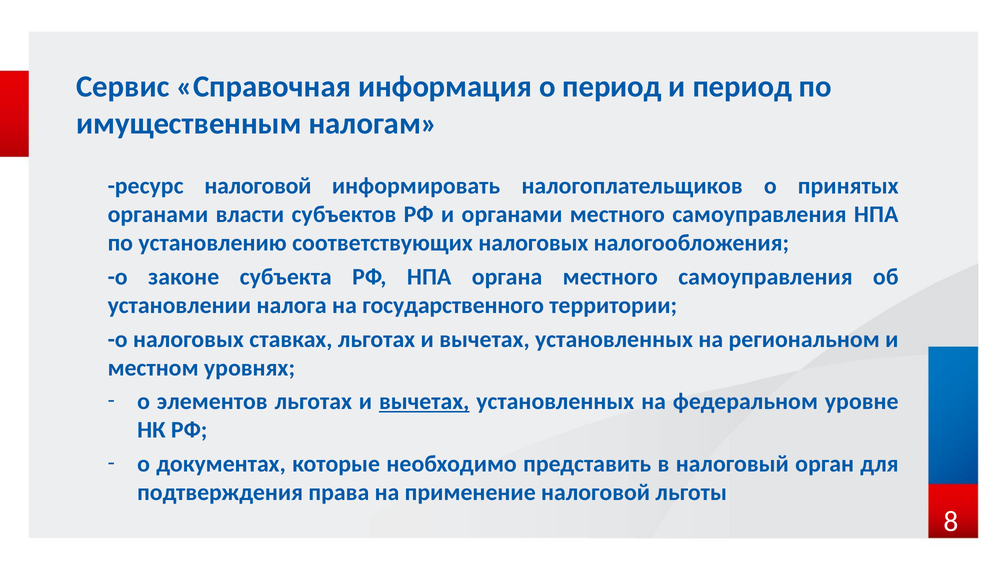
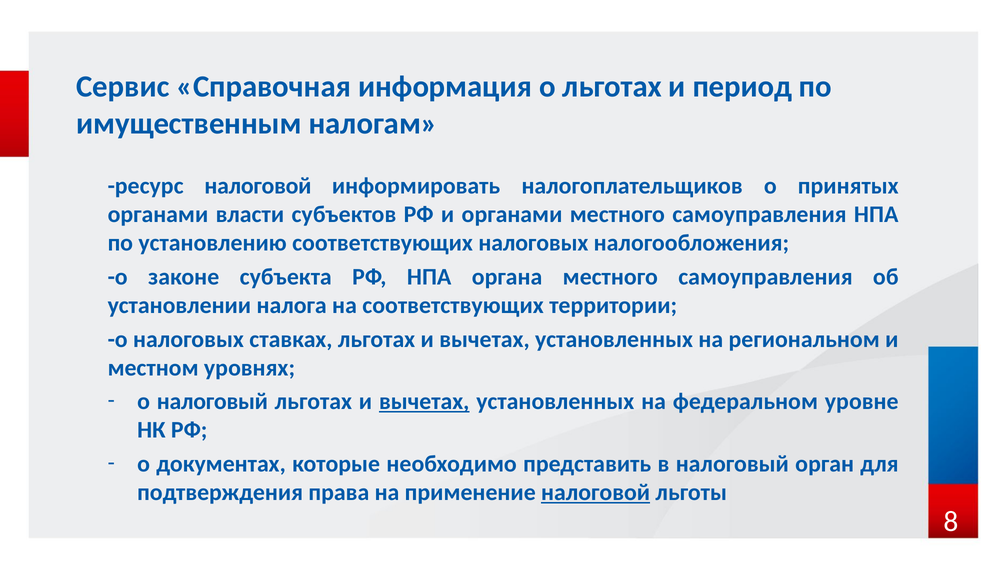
о период: период -> льготах
на государственного: государственного -> соответствующих
о элементов: элементов -> налоговый
налоговой at (596, 493) underline: none -> present
